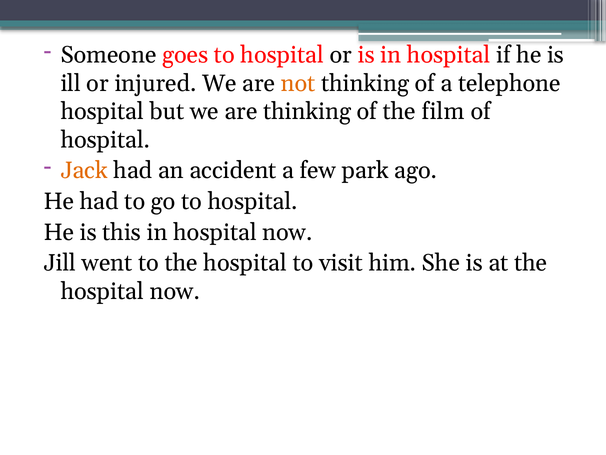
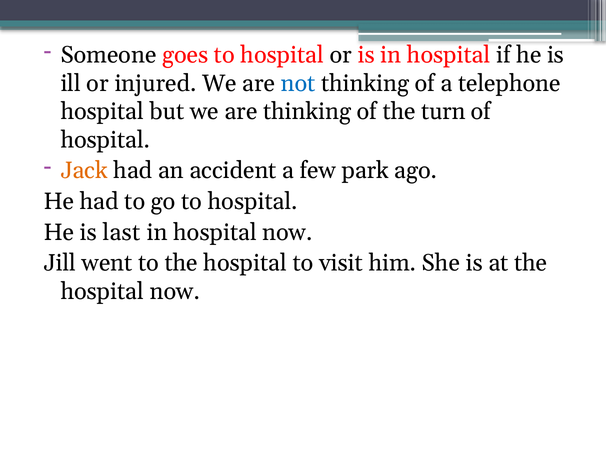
not colour: orange -> blue
film: film -> turn
this: this -> last
